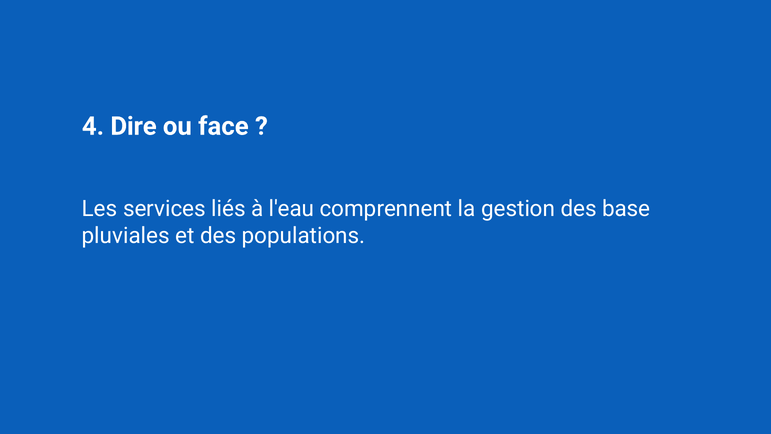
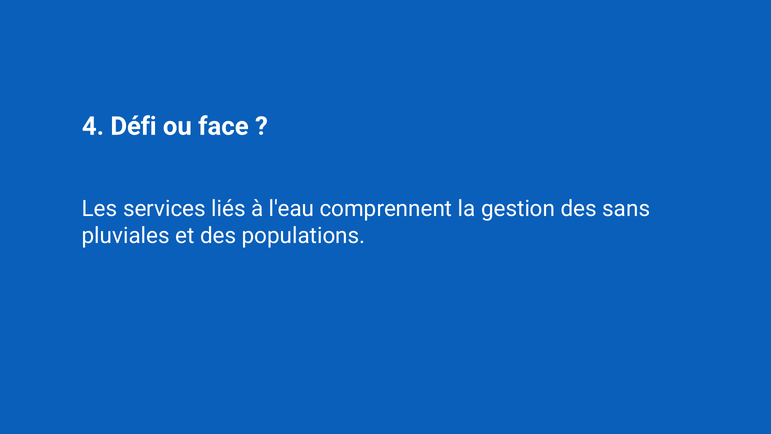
Dire: Dire -> Défi
base: base -> sans
